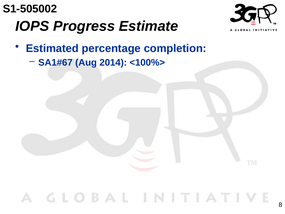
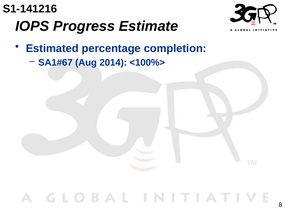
S1-505002: S1-505002 -> S1-141216
